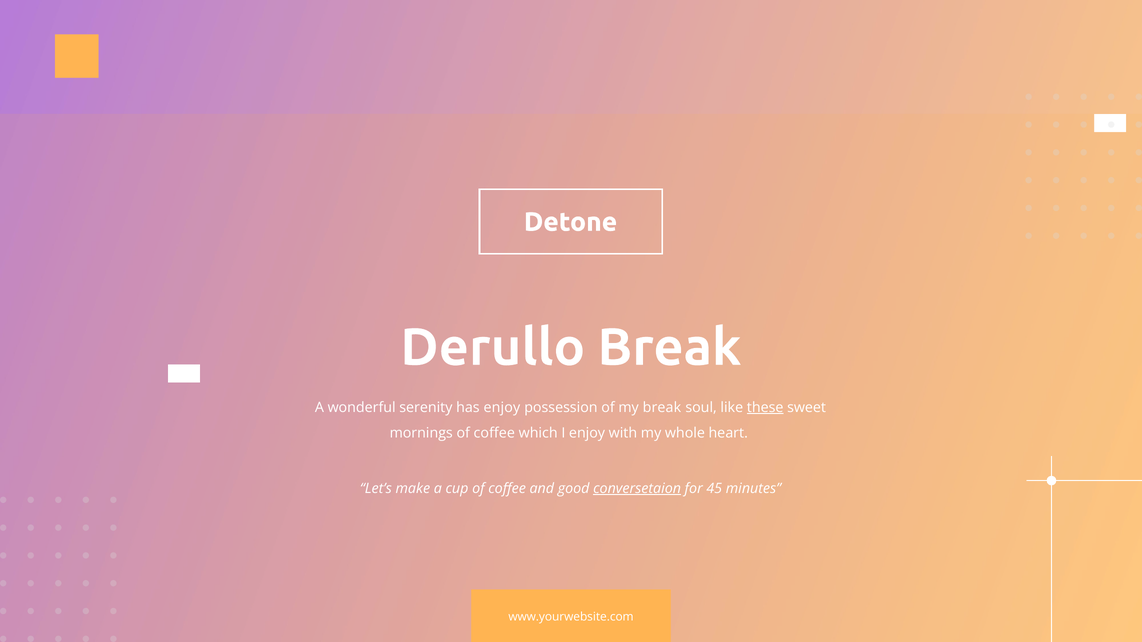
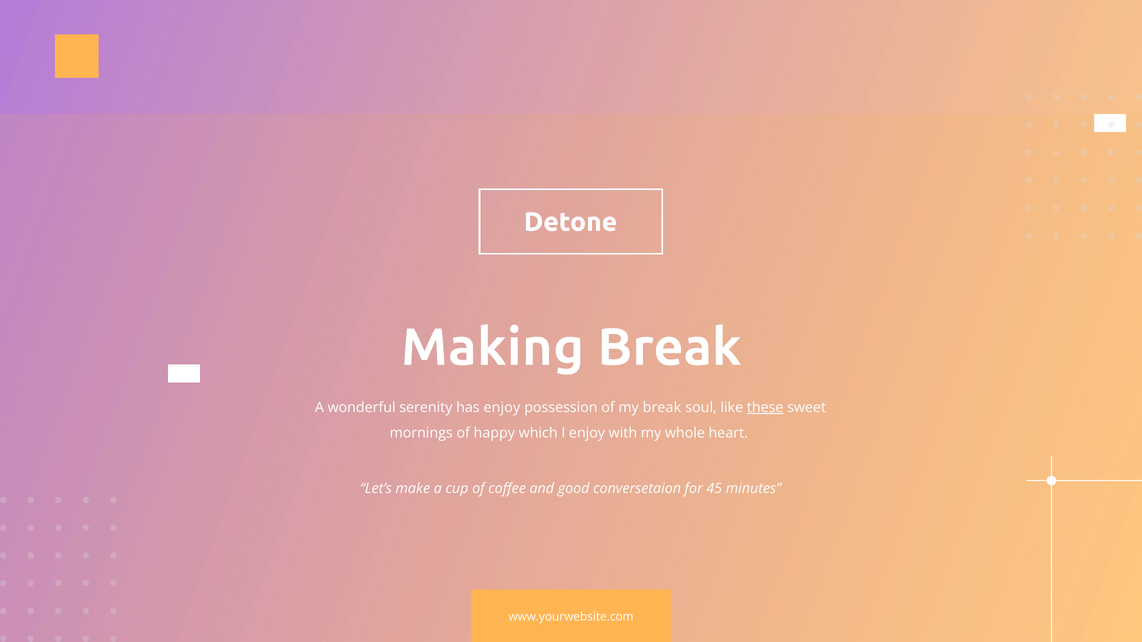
Derullo: Derullo -> Making
mornings of coffee: coffee -> happy
conversetaion underline: present -> none
